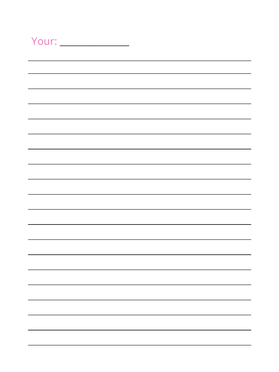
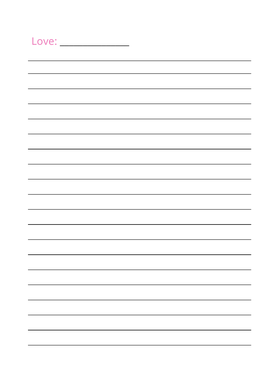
Your: Your -> Love
